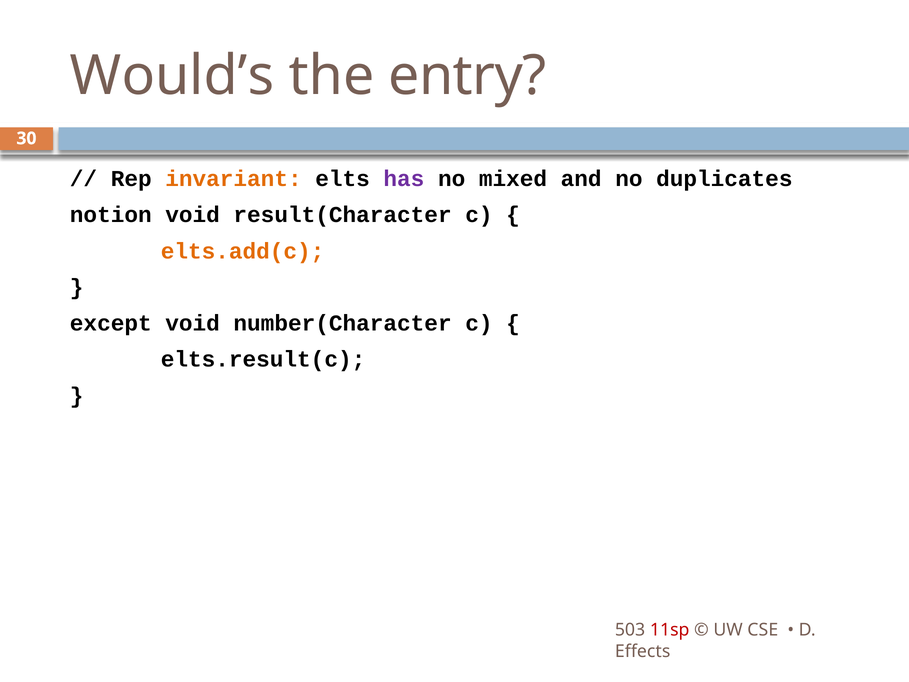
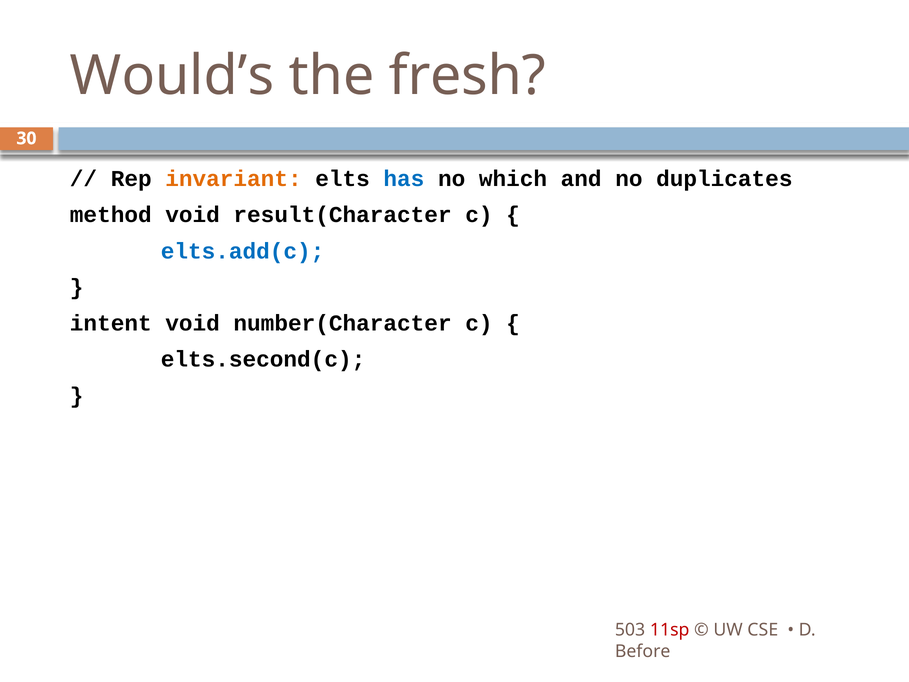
entry: entry -> fresh
has colour: purple -> blue
mixed: mixed -> which
notion: notion -> method
elts.add(c colour: orange -> blue
except: except -> intent
elts.result(c: elts.result(c -> elts.second(c
Effects: Effects -> Before
